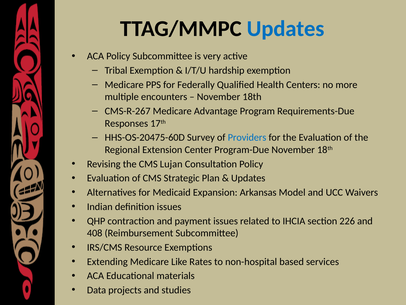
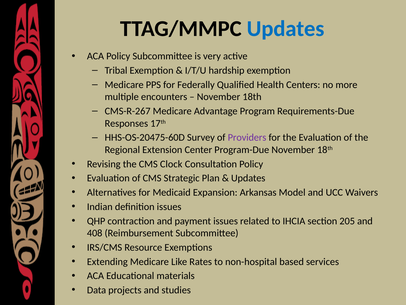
Providers colour: blue -> purple
Lujan: Lujan -> Clock
226: 226 -> 205
